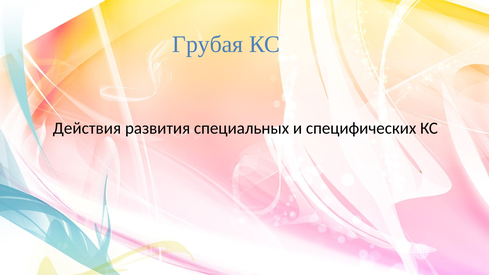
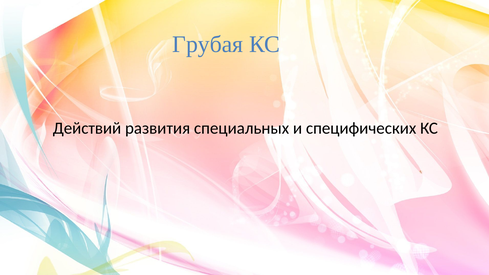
Действия: Действия -> Действий
